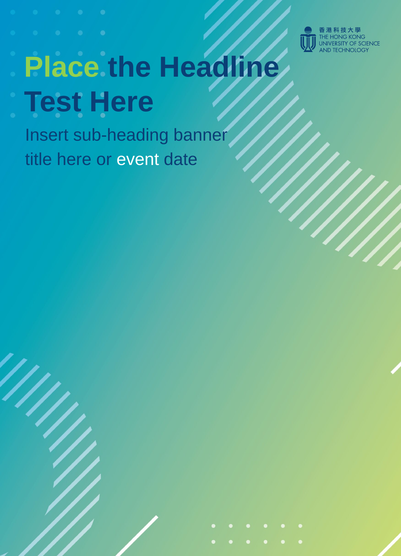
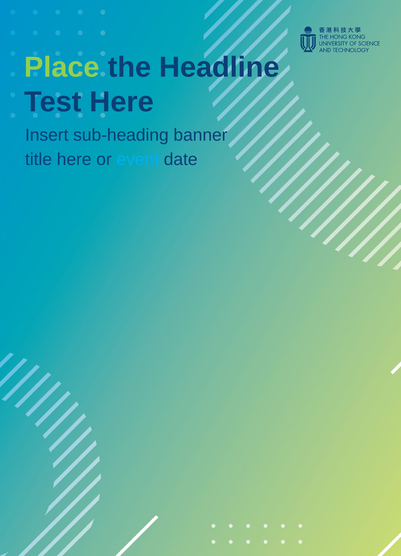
event colour: white -> light blue
